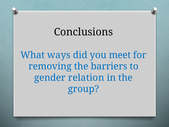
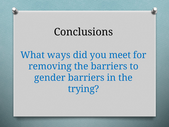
gender relation: relation -> barriers
group: group -> trying
